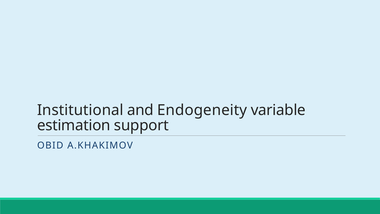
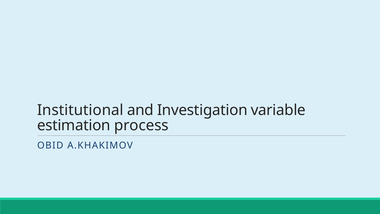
Endogeneity: Endogeneity -> Investigation
support: support -> process
